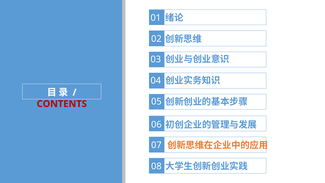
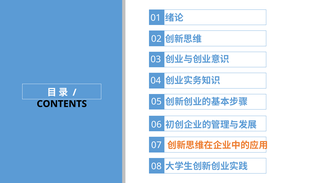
CONTENTS colour: red -> black
